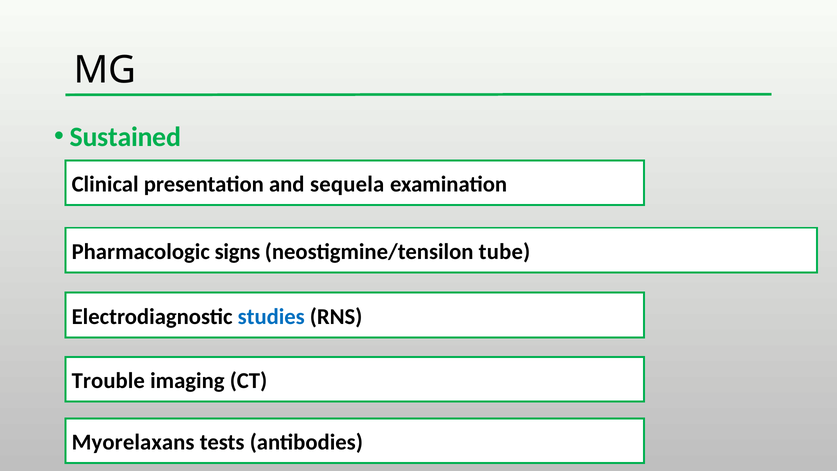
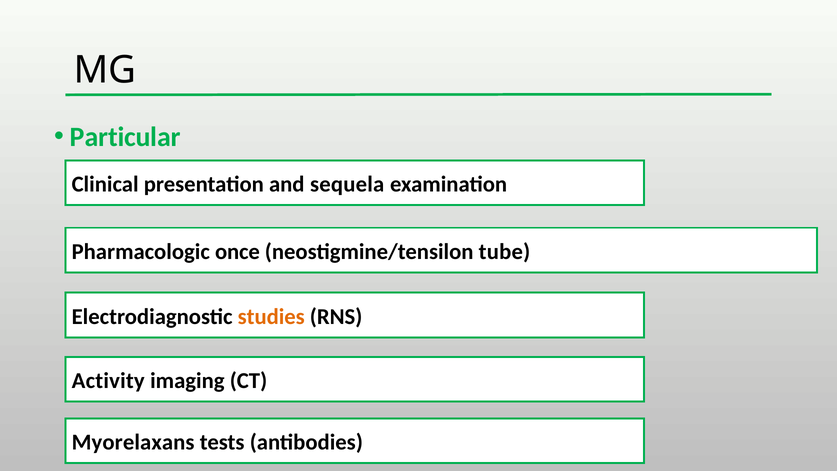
Sustained: Sustained -> Particular
signs: signs -> once
studies colour: blue -> orange
Trouble: Trouble -> Activity
